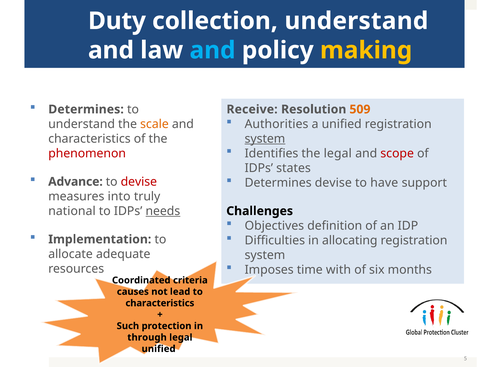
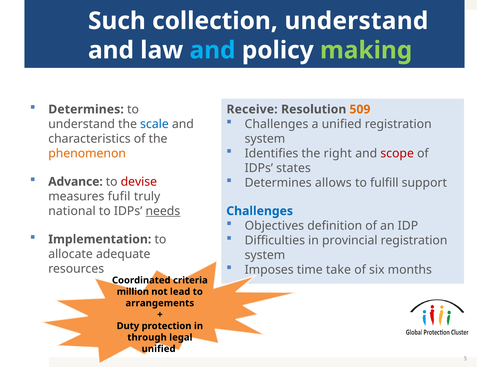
Duty: Duty -> Such
making colour: yellow -> light green
Authorities at (277, 124): Authorities -> Challenges
scale colour: orange -> blue
system at (265, 139) underline: present -> none
the legal: legal -> right
phenomenon colour: red -> orange
Determines devise: devise -> allows
have: have -> fulfill
into: into -> fufil
Challenges at (260, 211) colour: black -> blue
allocating: allocating -> provincial
with: with -> take
causes: causes -> million
characteristics at (160, 303): characteristics -> arrangements
Such: Such -> Duty
